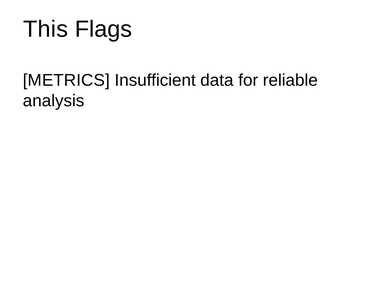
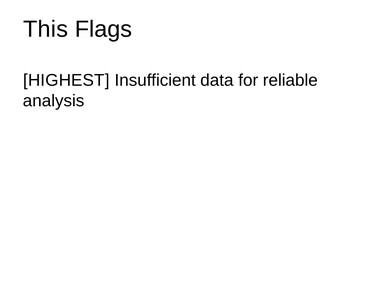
METRICS: METRICS -> HIGHEST
